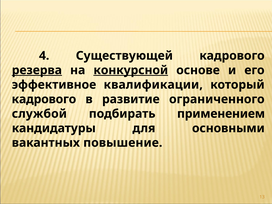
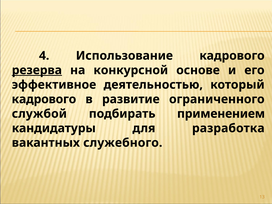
Существующей: Существующей -> Использование
конкурсной underline: present -> none
квалификации: квалификации -> деятельностью
основными: основными -> разработка
повышение: повышение -> служебного
